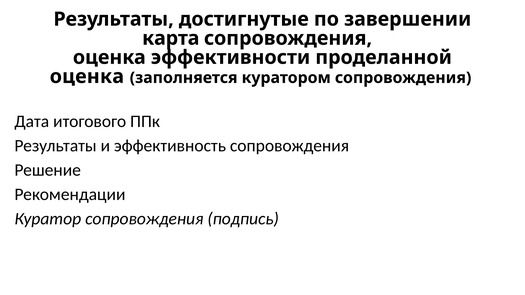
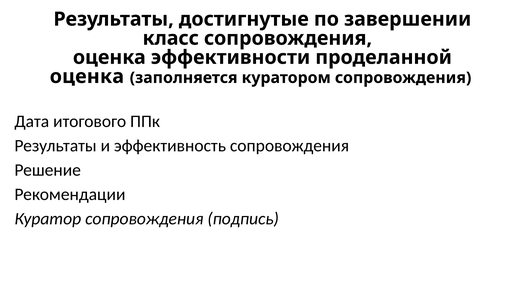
карта: карта -> класс
